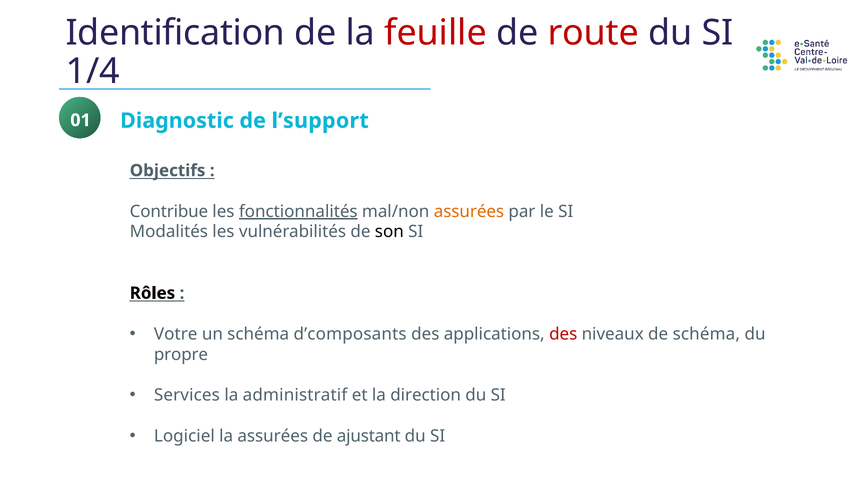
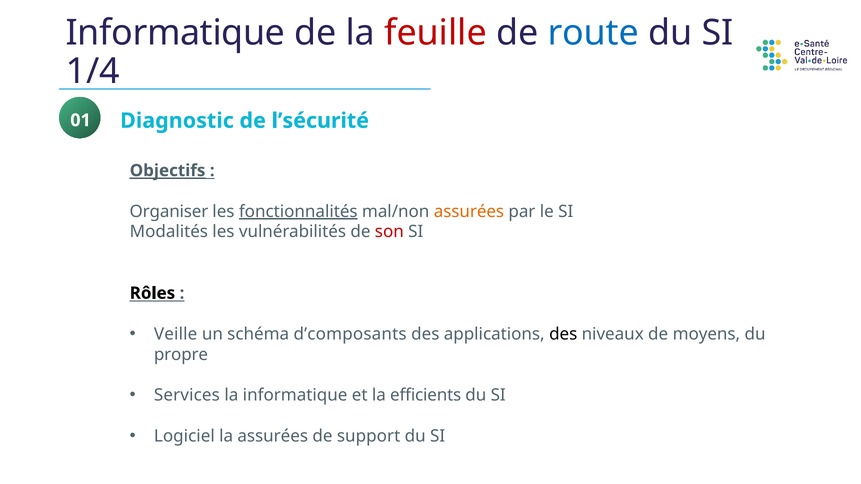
Identification at (175, 33): Identification -> Informatique
route colour: red -> blue
l’support: l’support -> l’sécurité
Objectifs underline: none -> present
Contribue: Contribue -> Organiser
son colour: black -> red
Votre: Votre -> Veille
des at (563, 334) colour: red -> black
de schéma: schéma -> moyens
la administratif: administratif -> informatique
direction: direction -> efficients
ajustant: ajustant -> support
